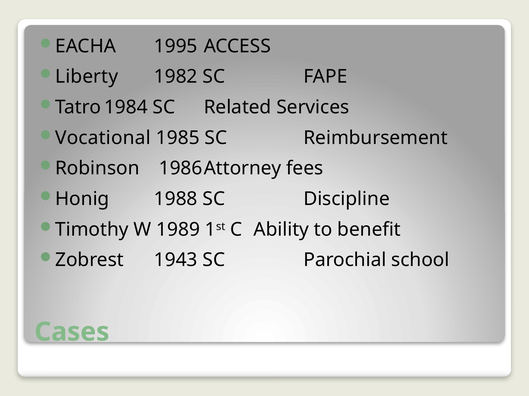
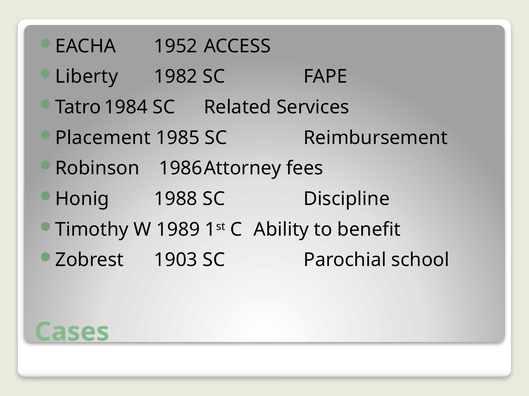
1995: 1995 -> 1952
Vocational: Vocational -> Placement
1943: 1943 -> 1903
